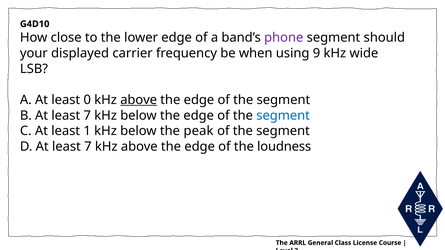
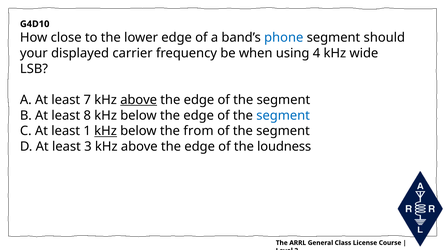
phone colour: purple -> blue
9: 9 -> 4
0: 0 -> 7
B At least 7: 7 -> 8
kHz at (106, 131) underline: none -> present
peak: peak -> from
D At least 7: 7 -> 3
